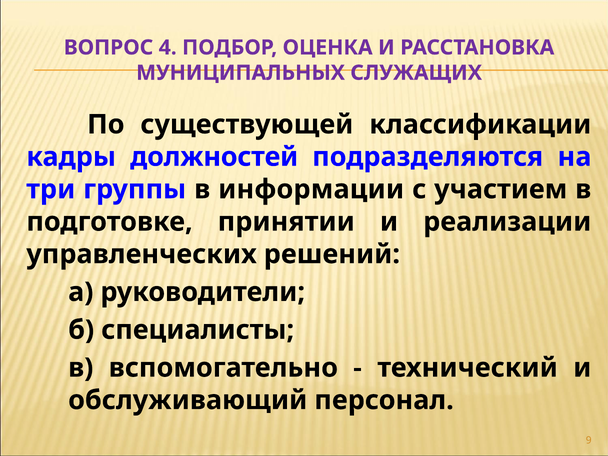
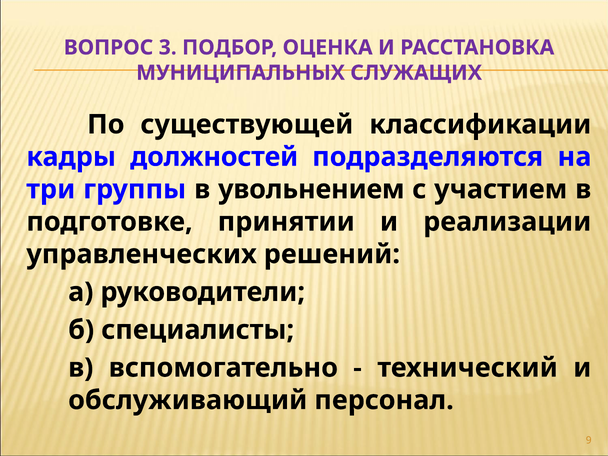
4: 4 -> 3
информации: информации -> увольнением
